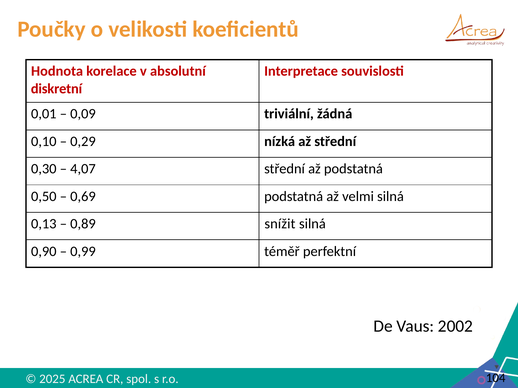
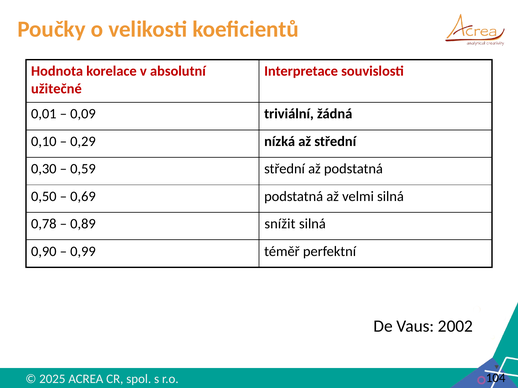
diskretní: diskretní -> užitečné
4,07: 4,07 -> 0,59
0,13: 0,13 -> 0,78
